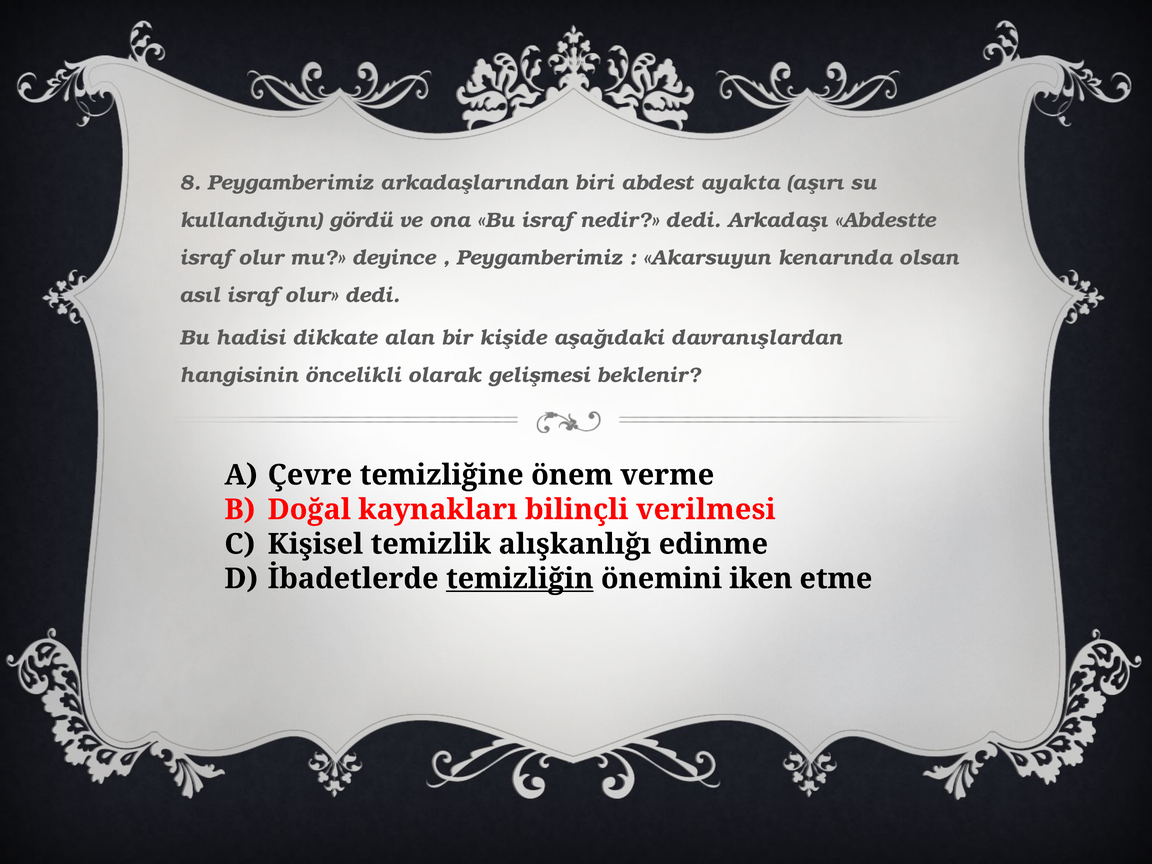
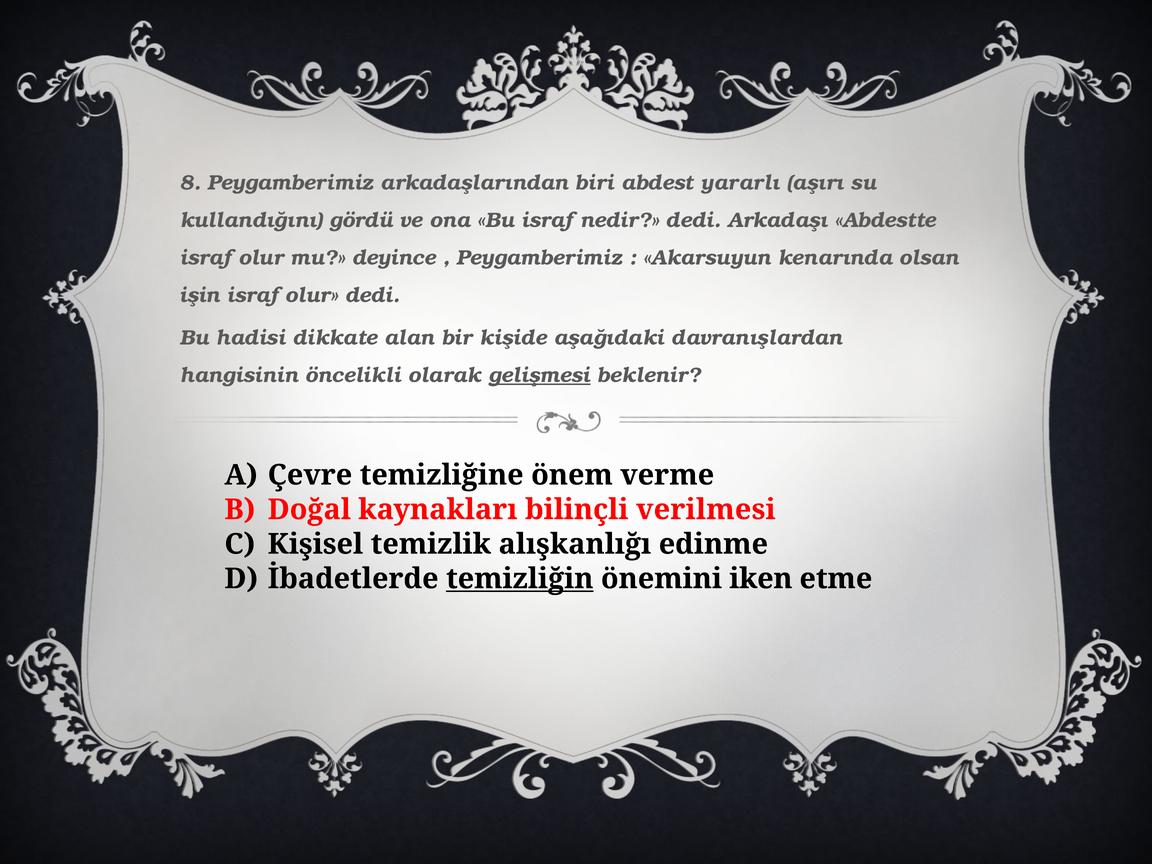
ayakta: ayakta -> yararlı
asıl: asıl -> işin
gelişmesi underline: none -> present
